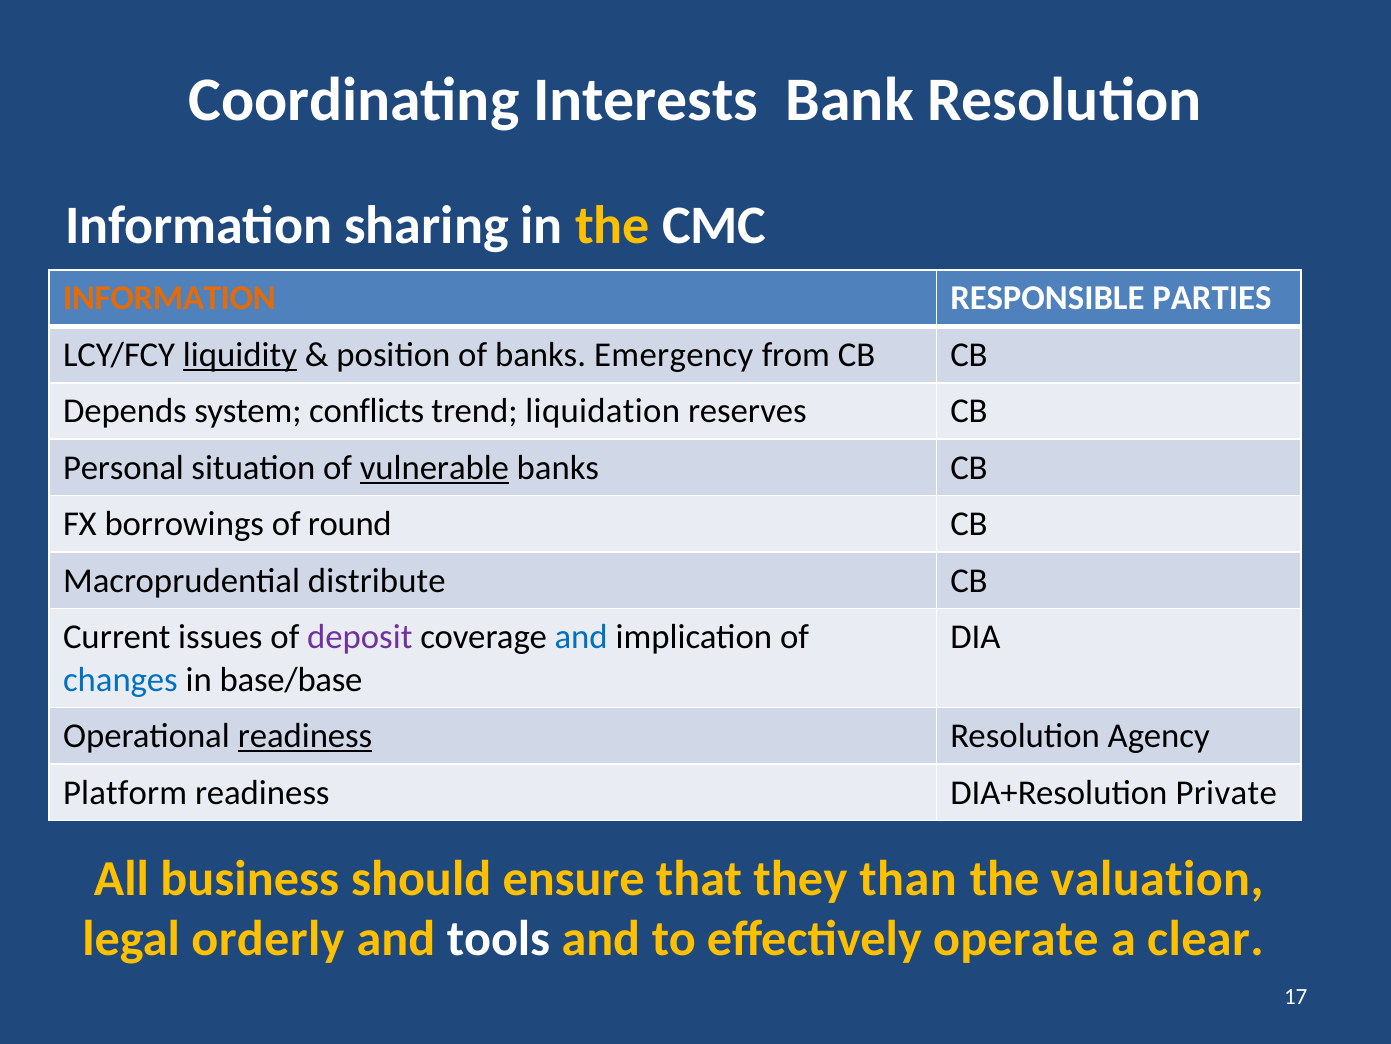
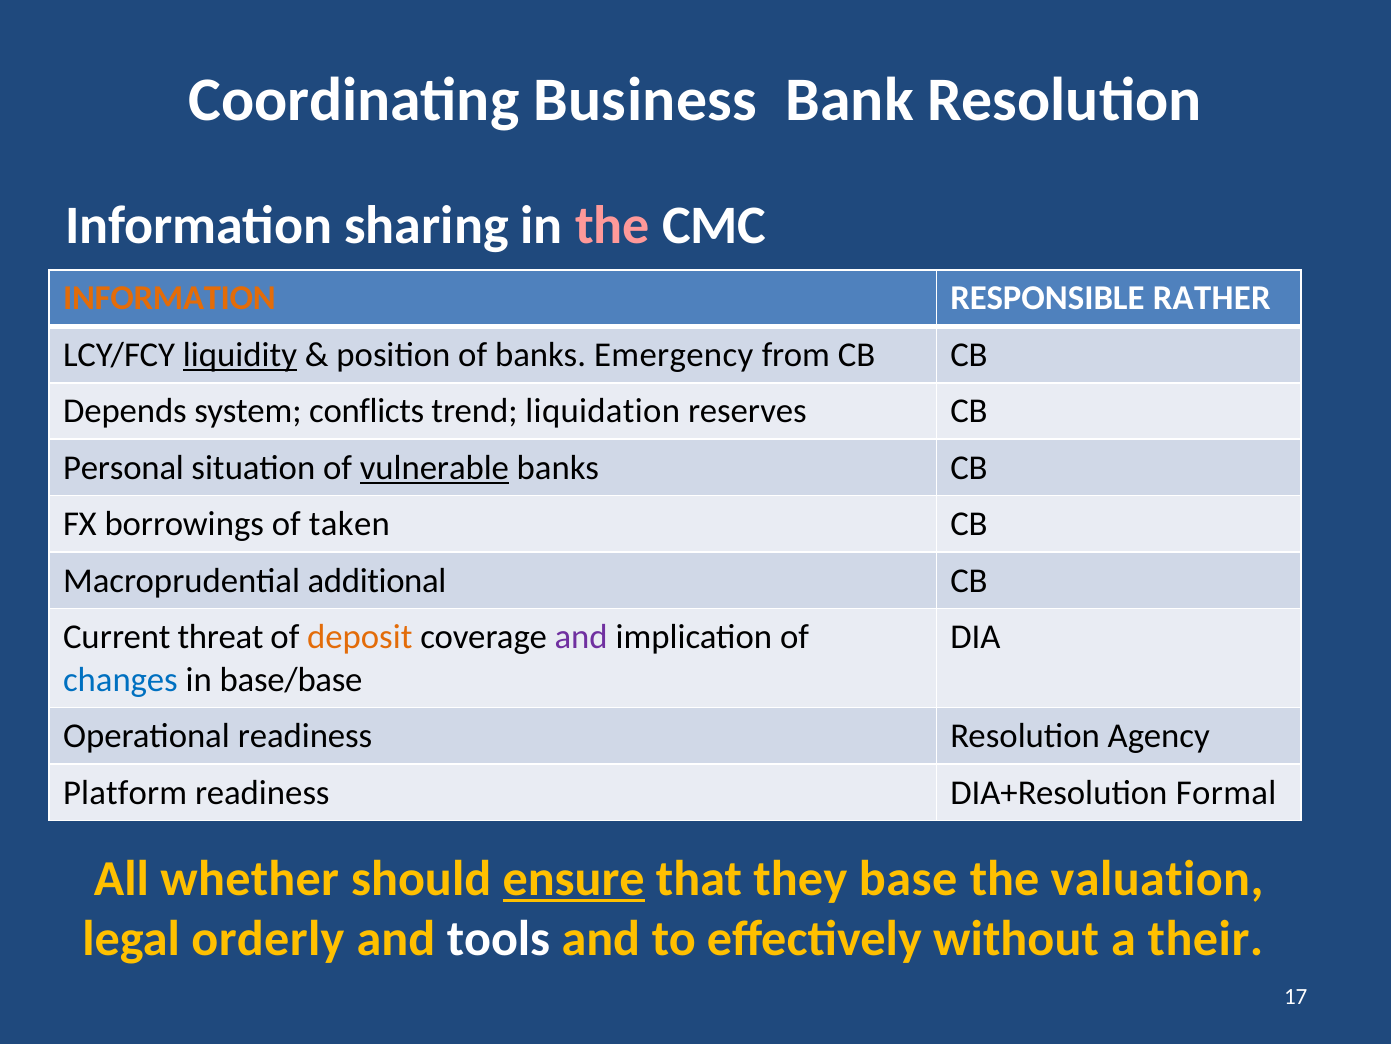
Interests: Interests -> Business
the at (613, 225) colour: yellow -> pink
PARTIES: PARTIES -> RATHER
round: round -> taken
distribute: distribute -> additional
issues: issues -> threat
deposit colour: purple -> orange
and at (581, 637) colour: blue -> purple
readiness at (305, 736) underline: present -> none
Private: Private -> Formal
business: business -> whether
ensure underline: none -> present
than: than -> base
operate: operate -> without
clear: clear -> their
